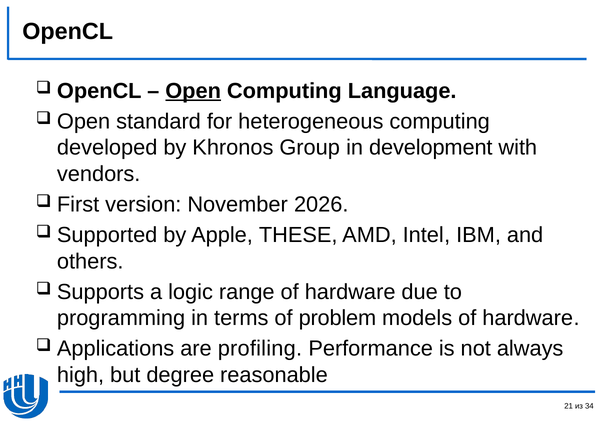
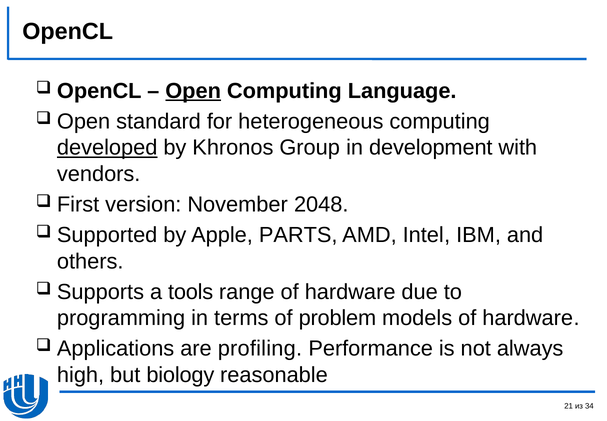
developed underline: none -> present
2026: 2026 -> 2048
THESE: THESE -> PARTS
logic: logic -> tools
degree: degree -> biology
